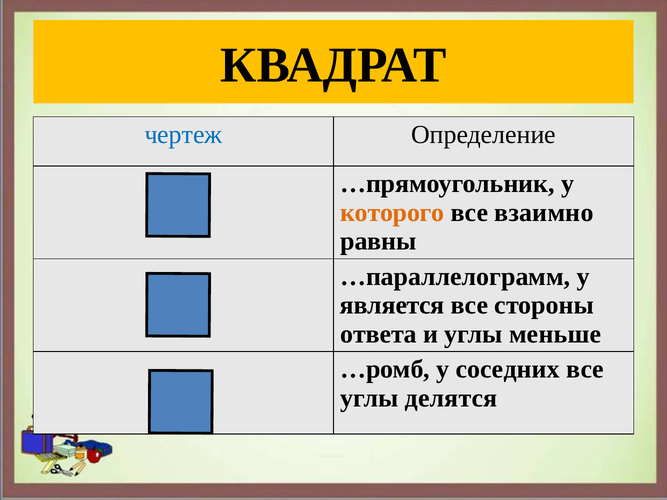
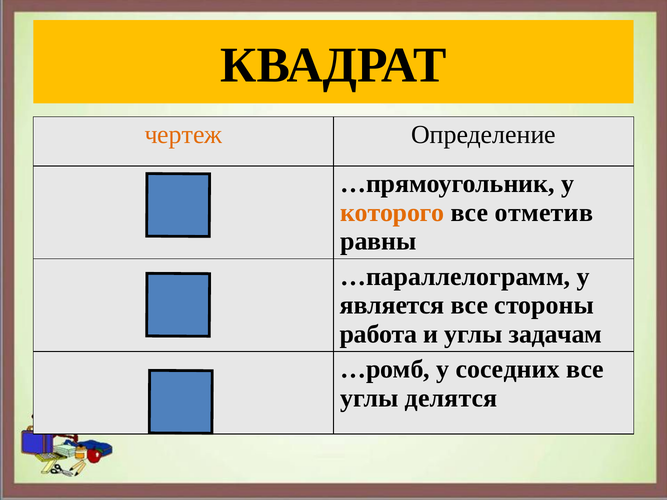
чертеж colour: blue -> orange
взаимно: взаимно -> отметив
ответа: ответа -> работа
меньше: меньше -> задачам
